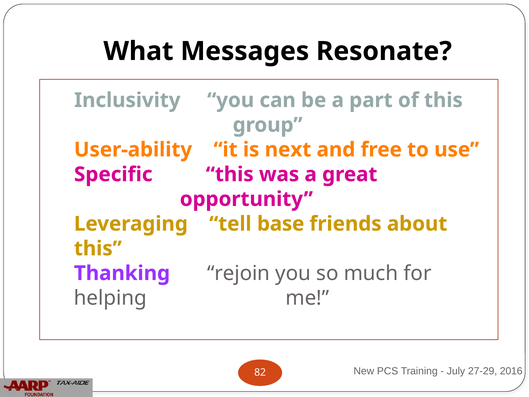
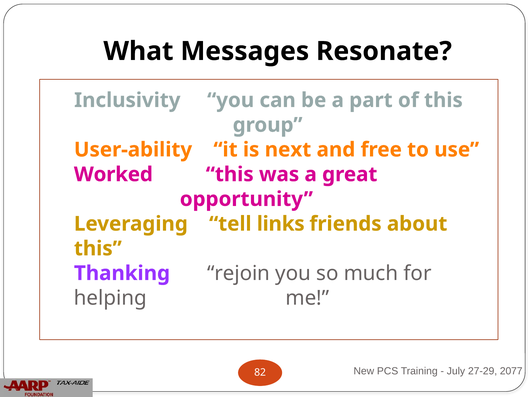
Specific: Specific -> Worked
base: base -> links
2016: 2016 -> 2077
